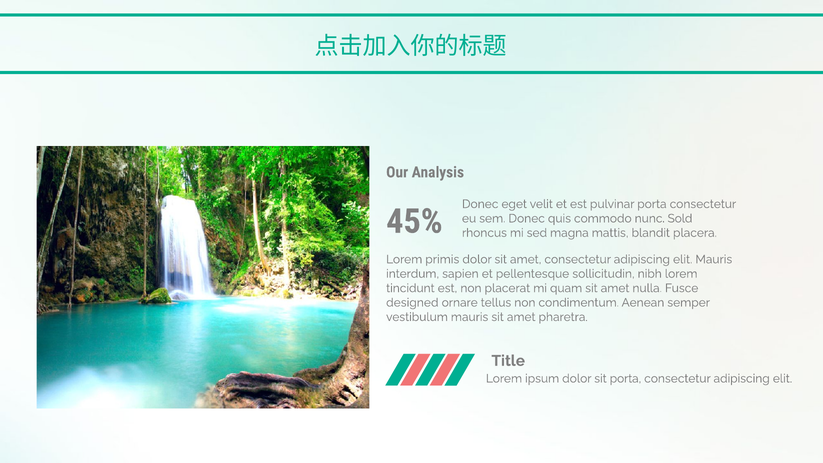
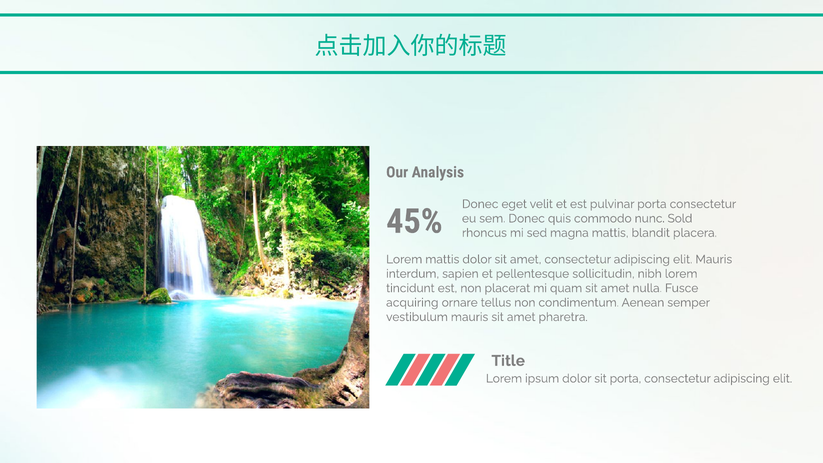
Lorem primis: primis -> mattis
designed: designed -> acquiring
